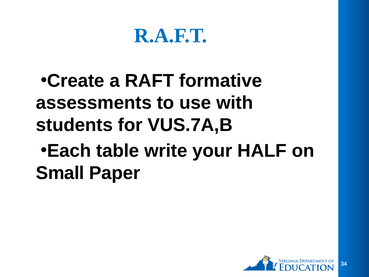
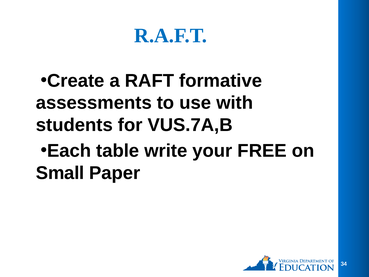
HALF: HALF -> FREE
